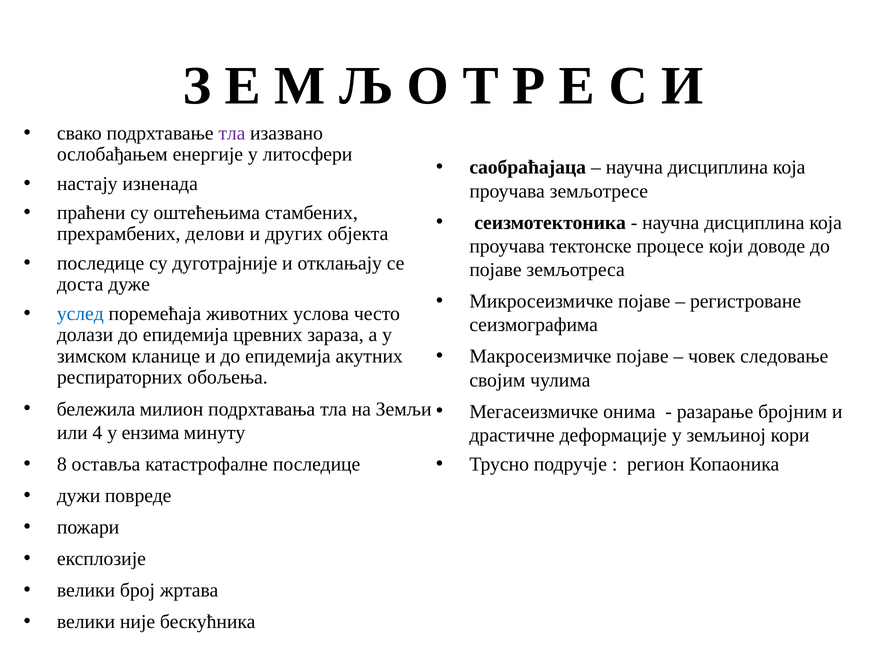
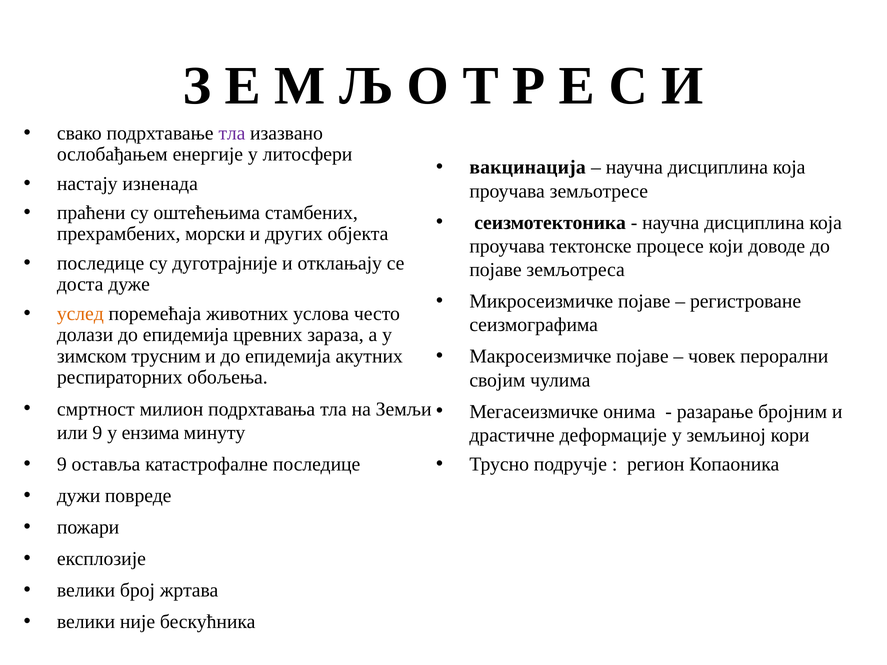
саобраћајаца: саобраћајаца -> вакцинација
делови: делови -> морски
услед colour: blue -> orange
следовање: следовање -> перорални
кланице: кланице -> трусним
бележила: бележила -> смртност
или 4: 4 -> 9
8 at (62, 464): 8 -> 9
